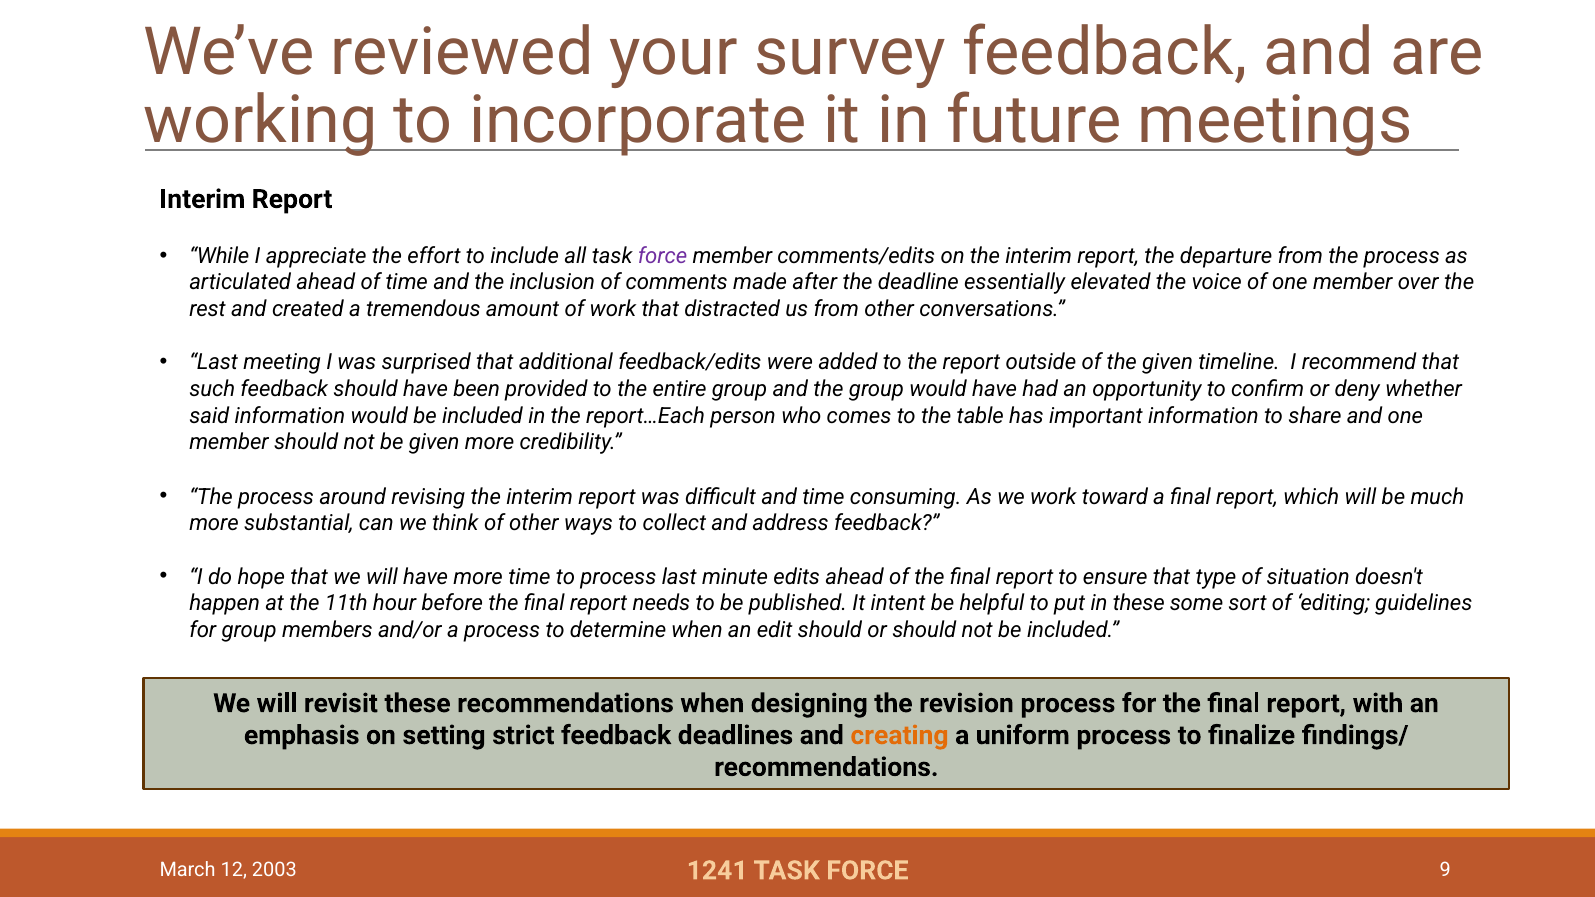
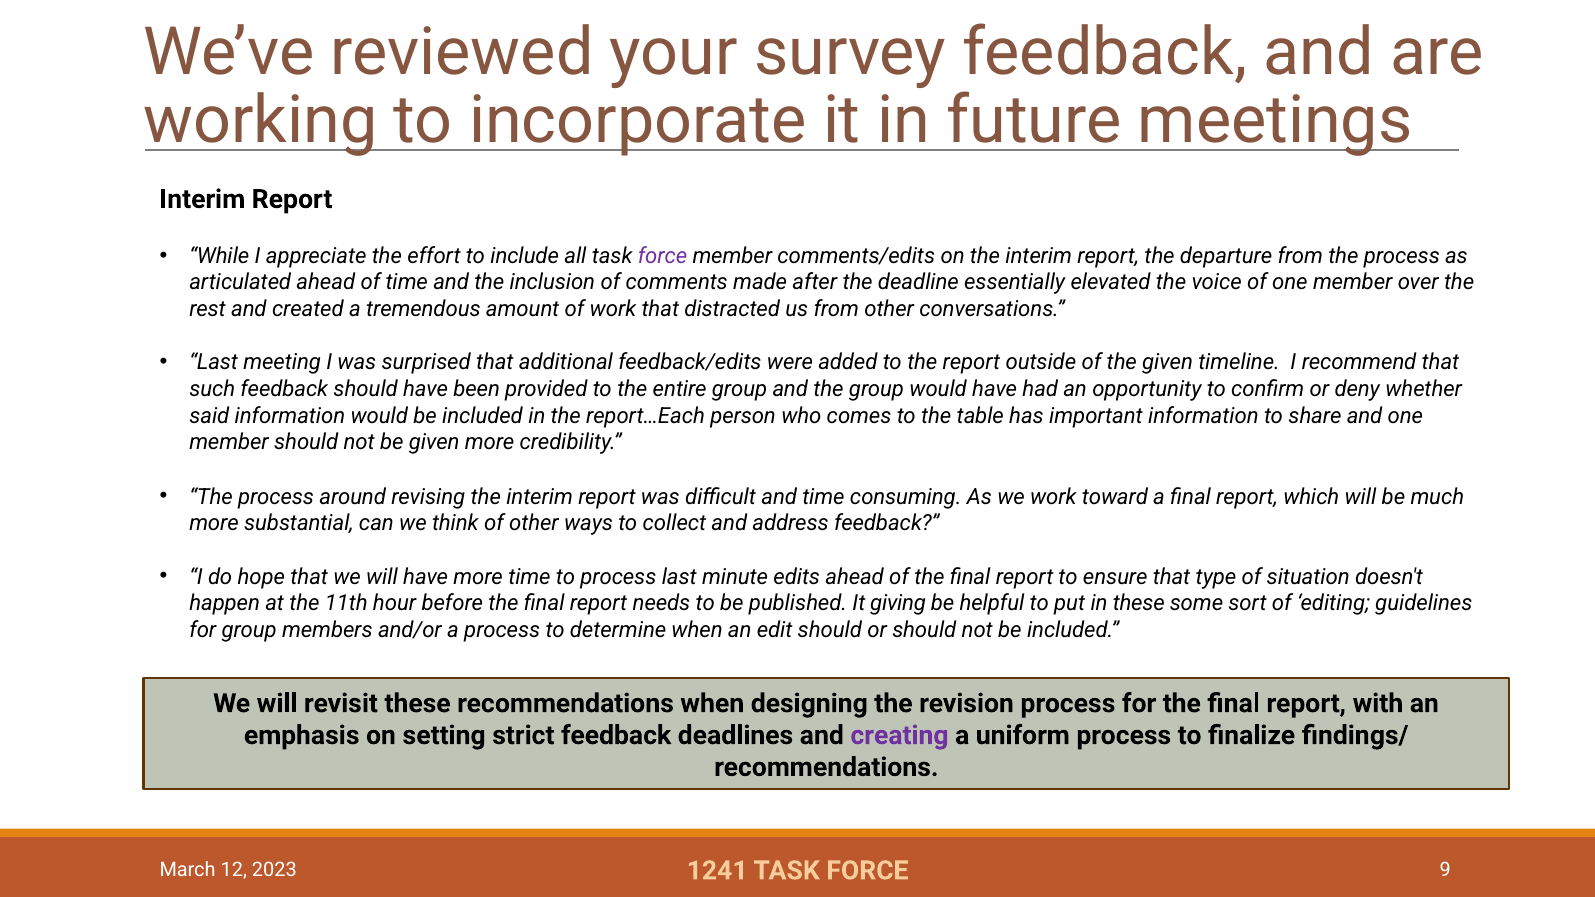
intent: intent -> giving
creating colour: orange -> purple
2003: 2003 -> 2023
